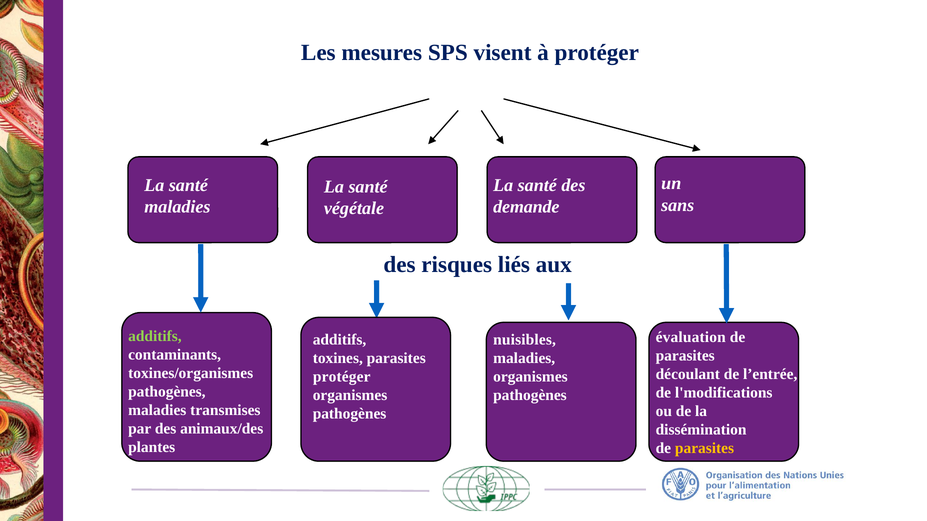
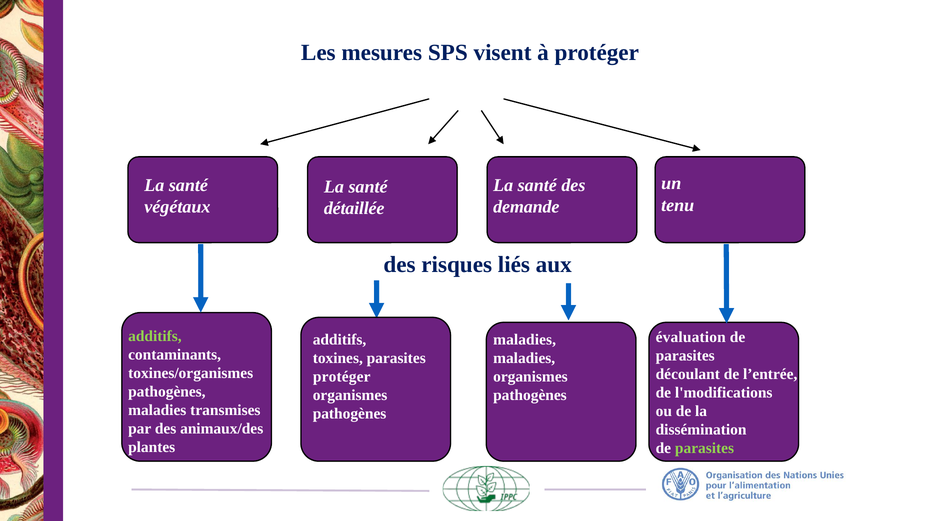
sans: sans -> tenu
maladies at (177, 207): maladies -> végétaux
végétale: végétale -> détaillée
nuisibles at (525, 340): nuisibles -> maladies
parasites at (705, 449) colour: yellow -> light green
